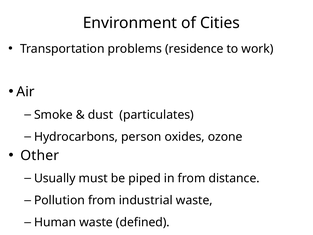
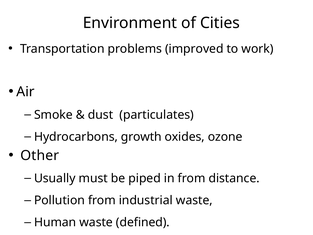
residence: residence -> improved
person: person -> growth
